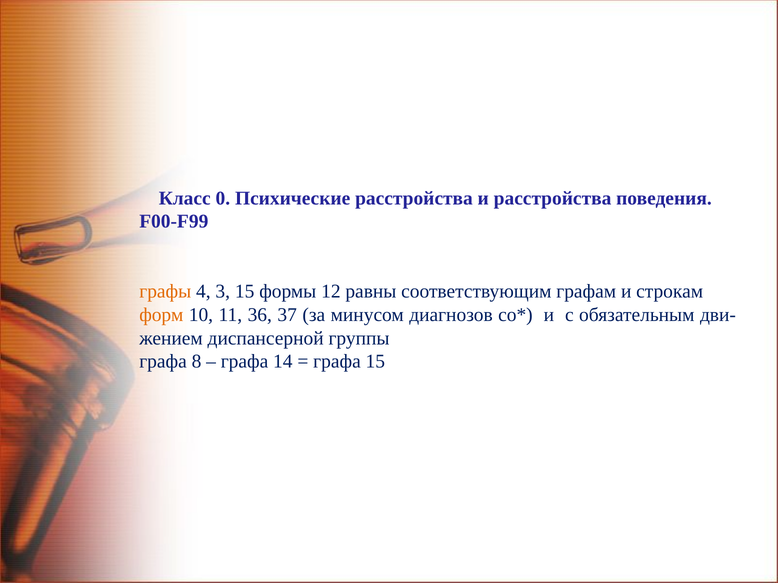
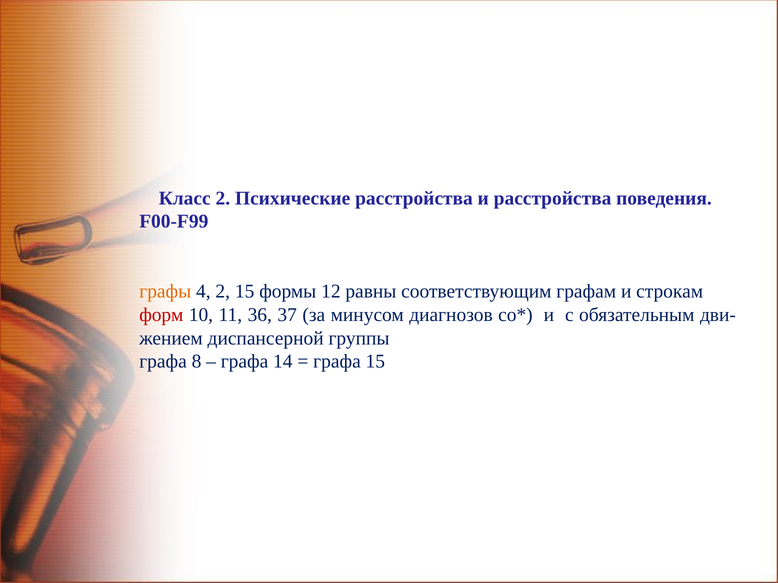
Класс 0: 0 -> 2
4 3: 3 -> 2
форм colour: orange -> red
